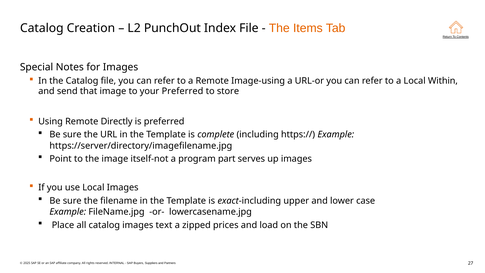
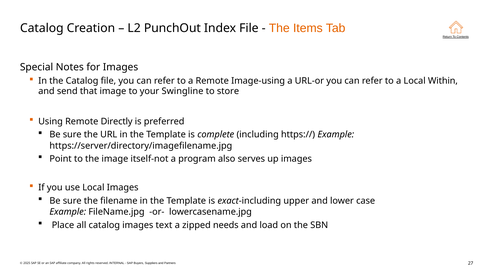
your Preferred: Preferred -> Swingline
part: part -> also
prices: prices -> needs
